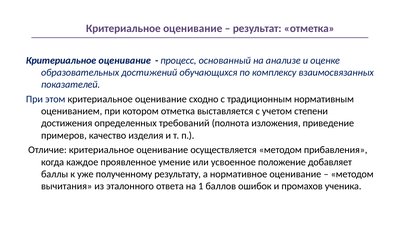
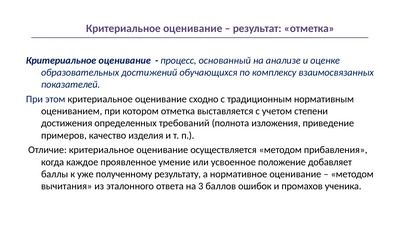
1: 1 -> 3
